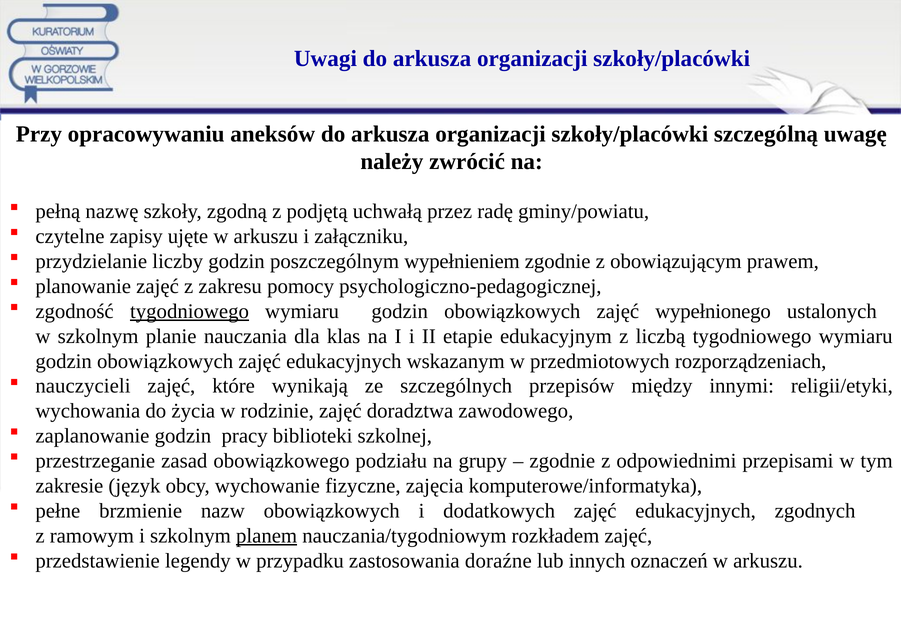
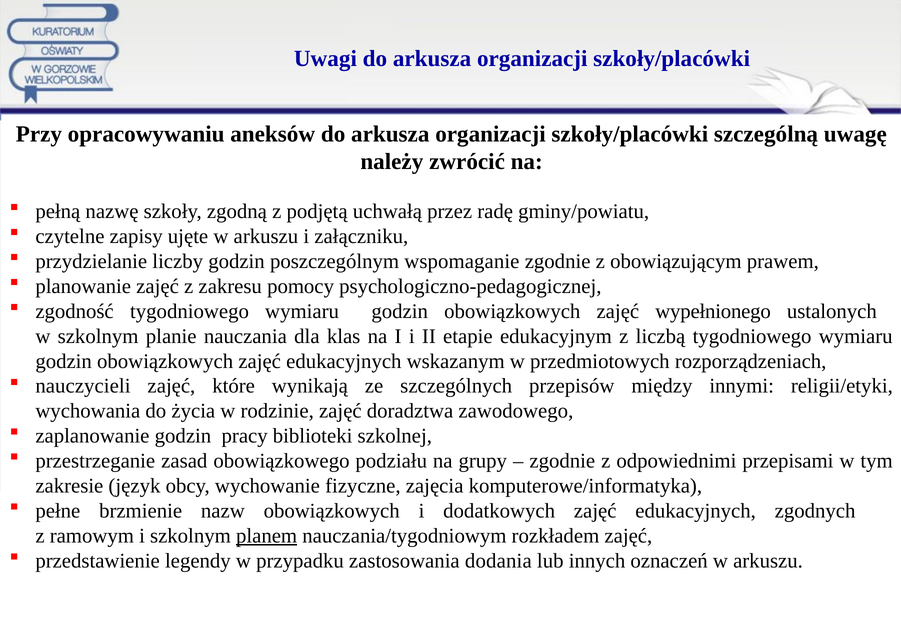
wypełnieniem: wypełnieniem -> wspomaganie
tygodniowego at (189, 311) underline: present -> none
doraźne: doraźne -> dodania
